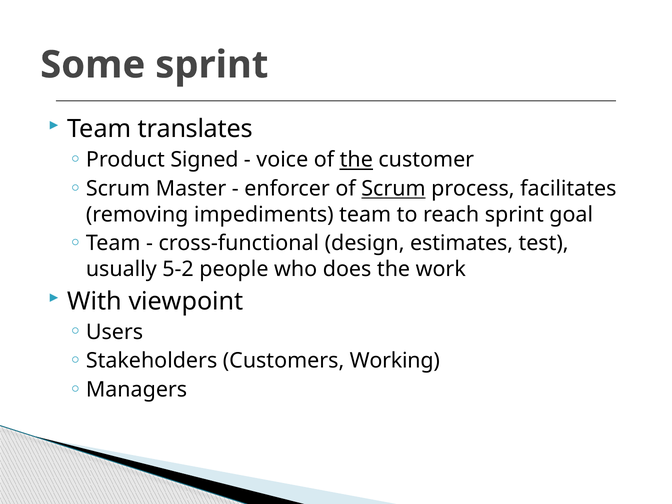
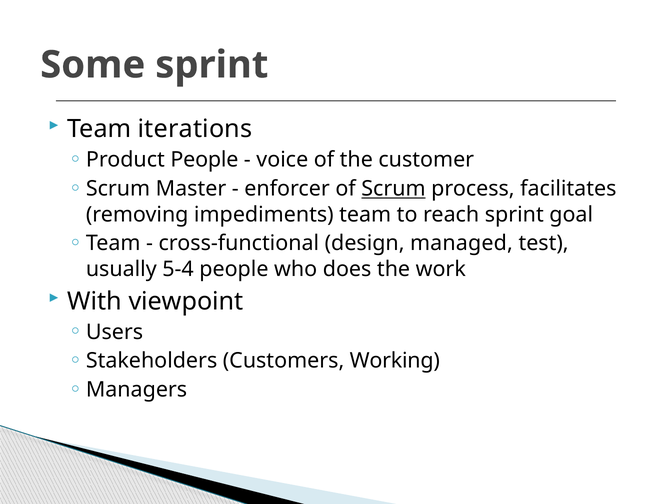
translates: translates -> iterations
Product Signed: Signed -> People
the at (356, 160) underline: present -> none
estimates: estimates -> managed
5-2: 5-2 -> 5-4
